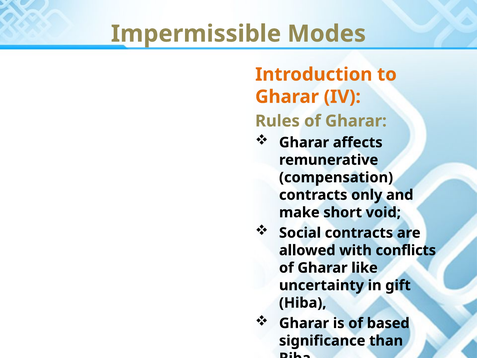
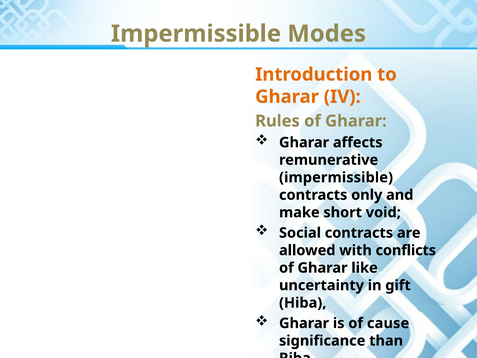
compensation at (336, 177): compensation -> impermissible
based: based -> cause
